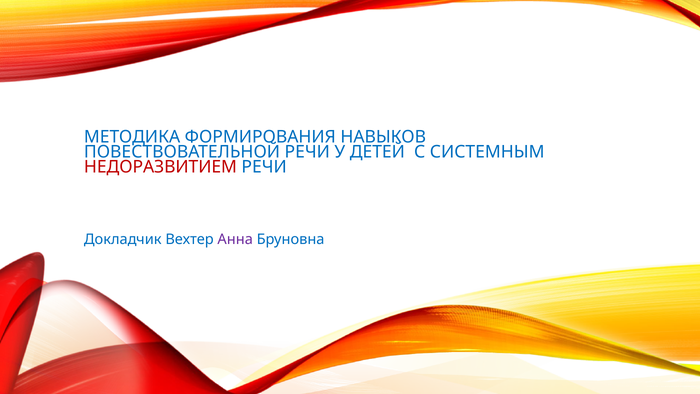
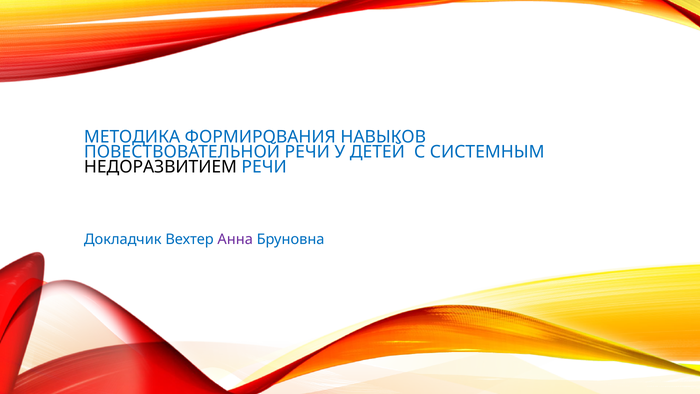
НЕДОРАЗВИТИЕМ colour: red -> black
